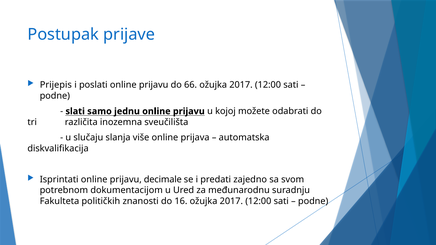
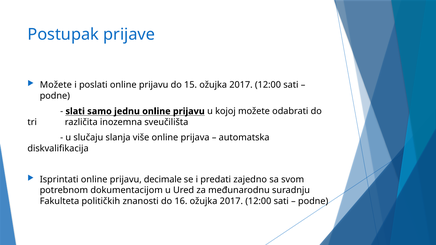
Prijepis at (56, 85): Prijepis -> Možete
66: 66 -> 15
